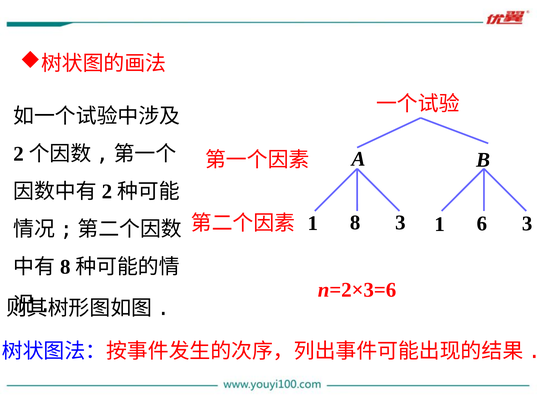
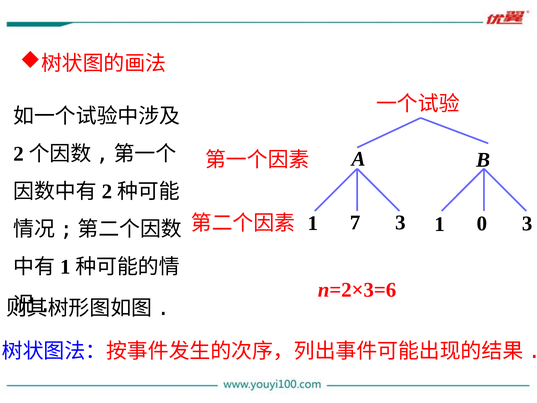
1 8: 8 -> 7
6: 6 -> 0
8 at (65, 267): 8 -> 1
